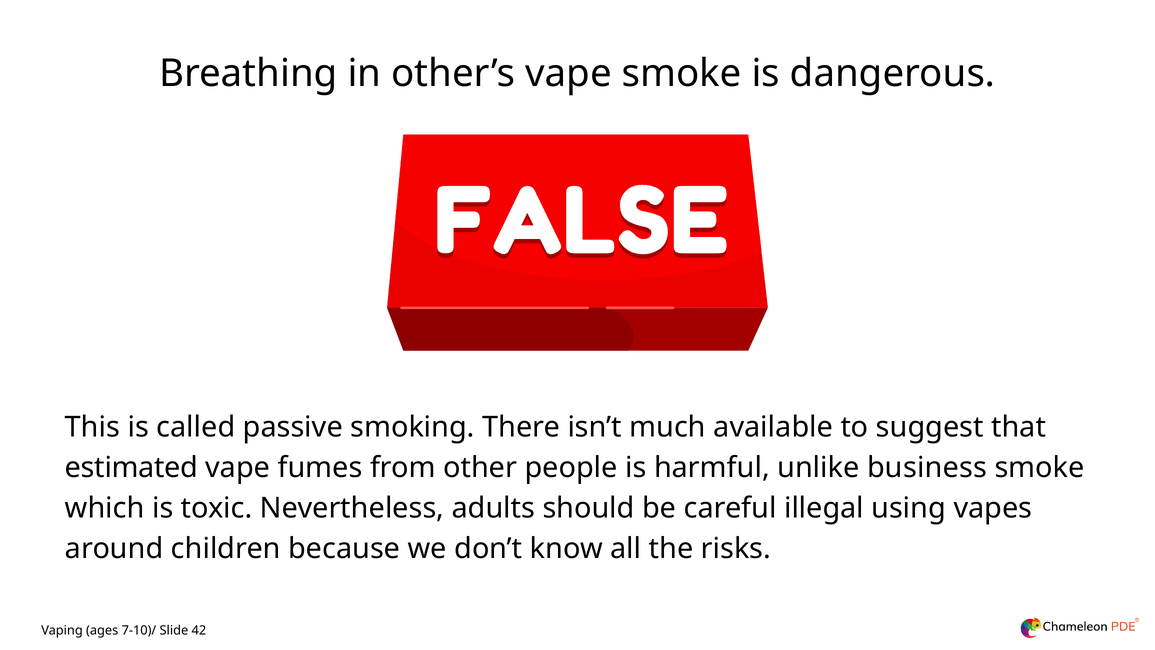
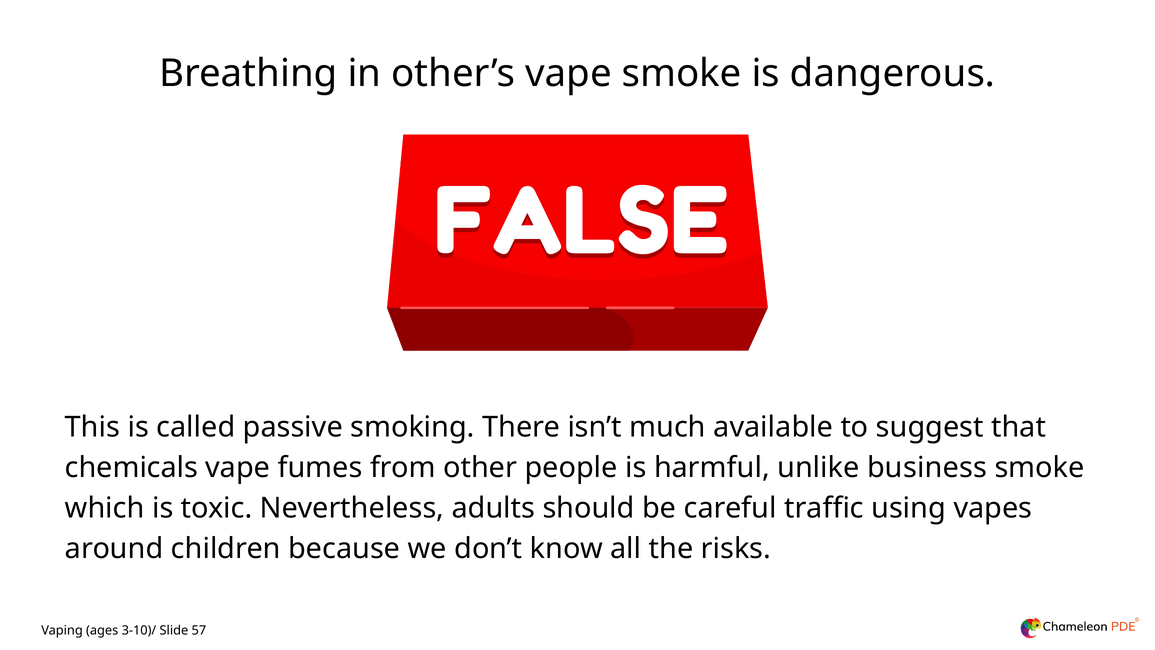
estimated: estimated -> chemicals
illegal: illegal -> traffic
7-10)/: 7-10)/ -> 3-10)/
42: 42 -> 57
